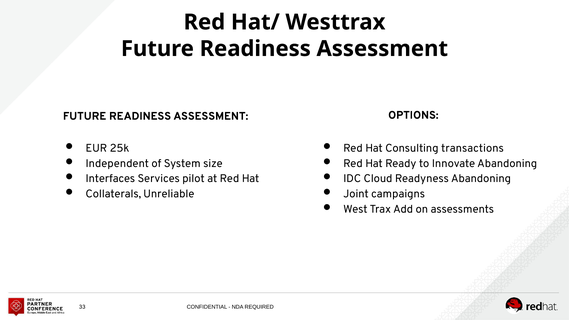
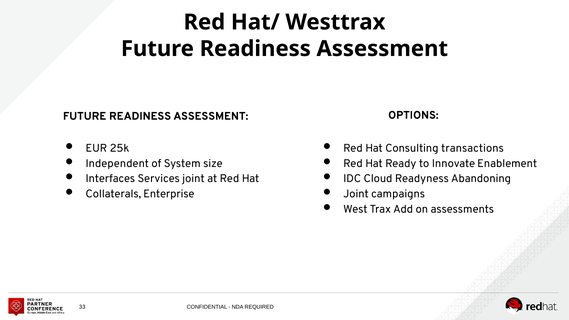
Innovate Abandoning: Abandoning -> Enablement
Services pilot: pilot -> joint
Unreliable: Unreliable -> Enterprise
